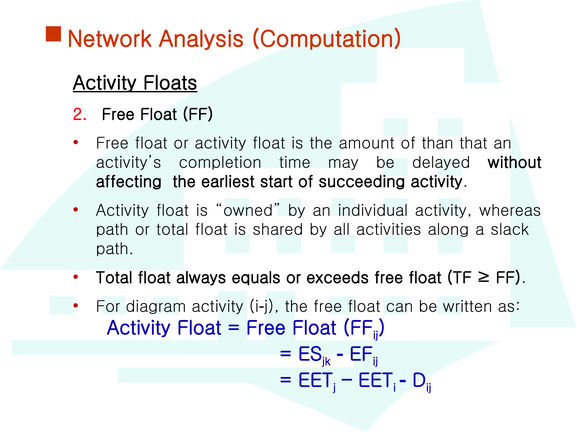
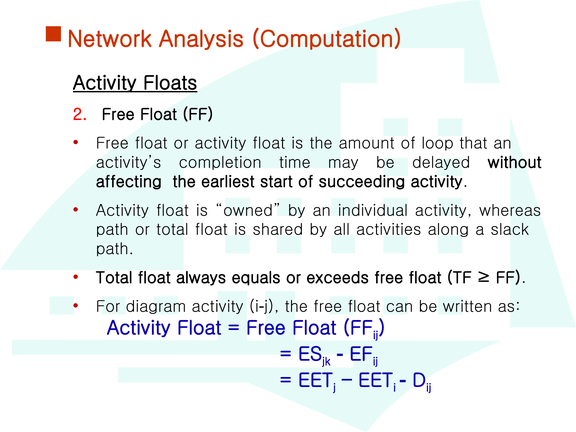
than: than -> loop
